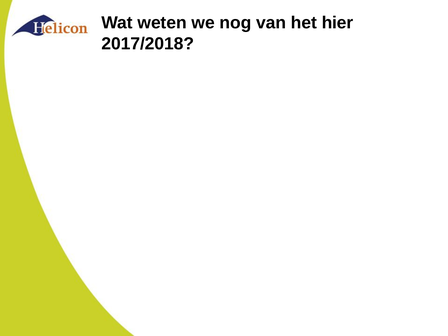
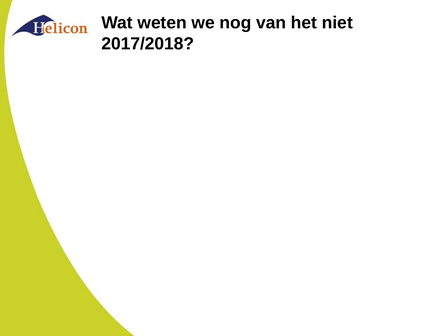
hier: hier -> niet
